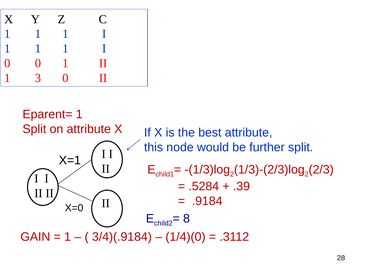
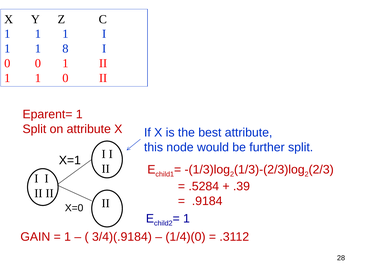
1 at (65, 49): 1 -> 8
3 at (38, 78): 3 -> 1
8 at (187, 218): 8 -> 1
